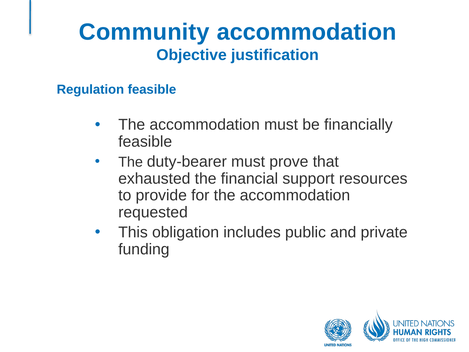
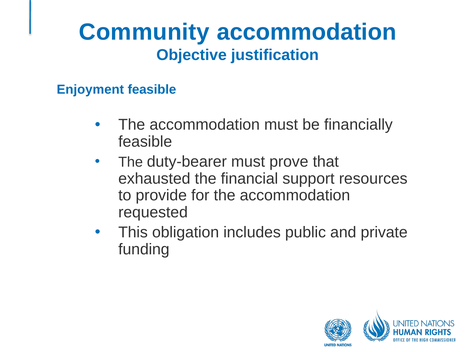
Regulation: Regulation -> Enjoyment
